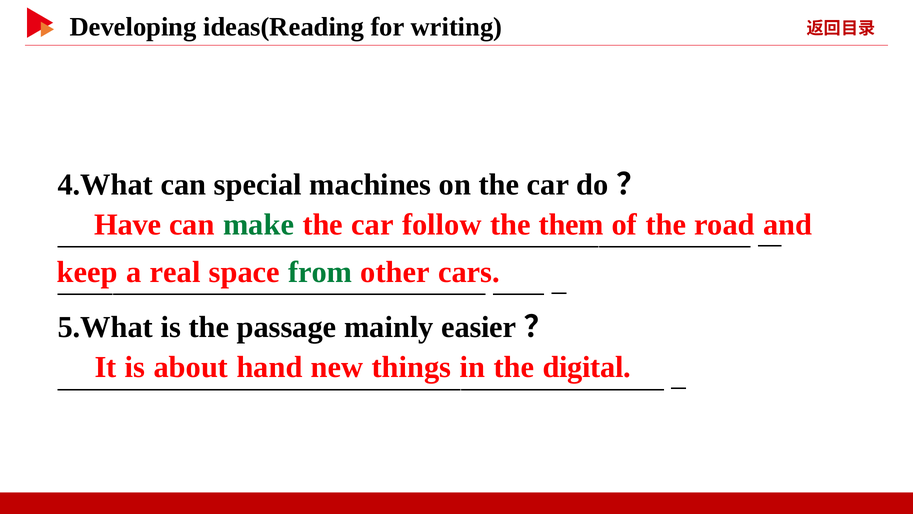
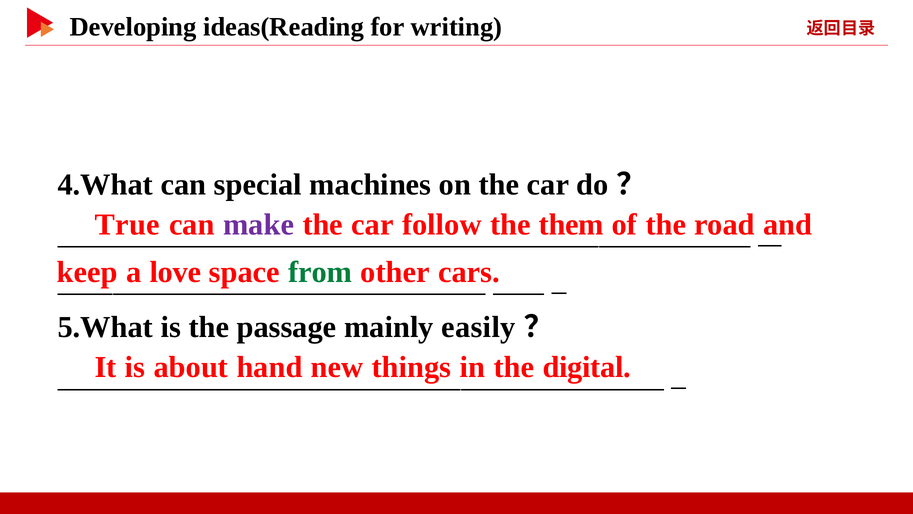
Have: Have -> True
make colour: green -> purple
real: real -> love
easier: easier -> easily
